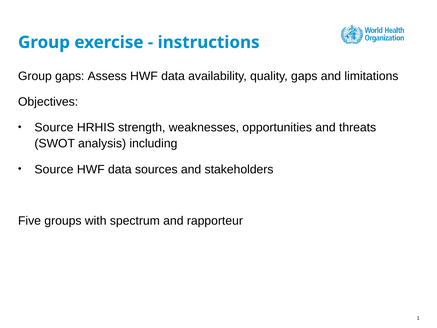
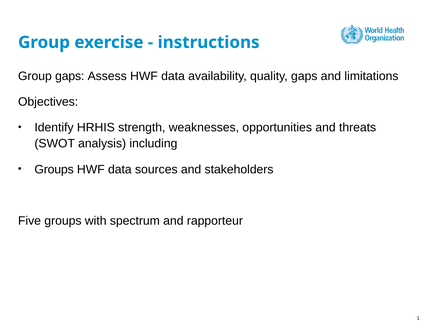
Source at (54, 128): Source -> Identify
Source at (54, 169): Source -> Groups
